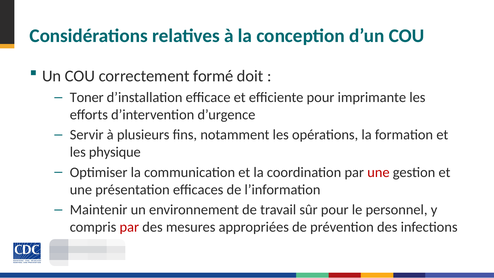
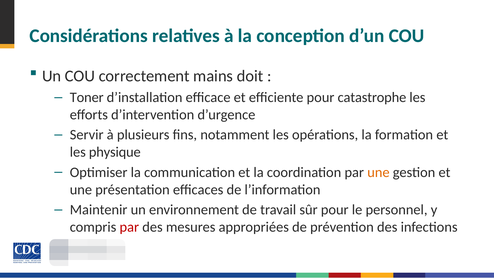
formé: formé -> mains
imprimante: imprimante -> catastrophe
une at (378, 172) colour: red -> orange
